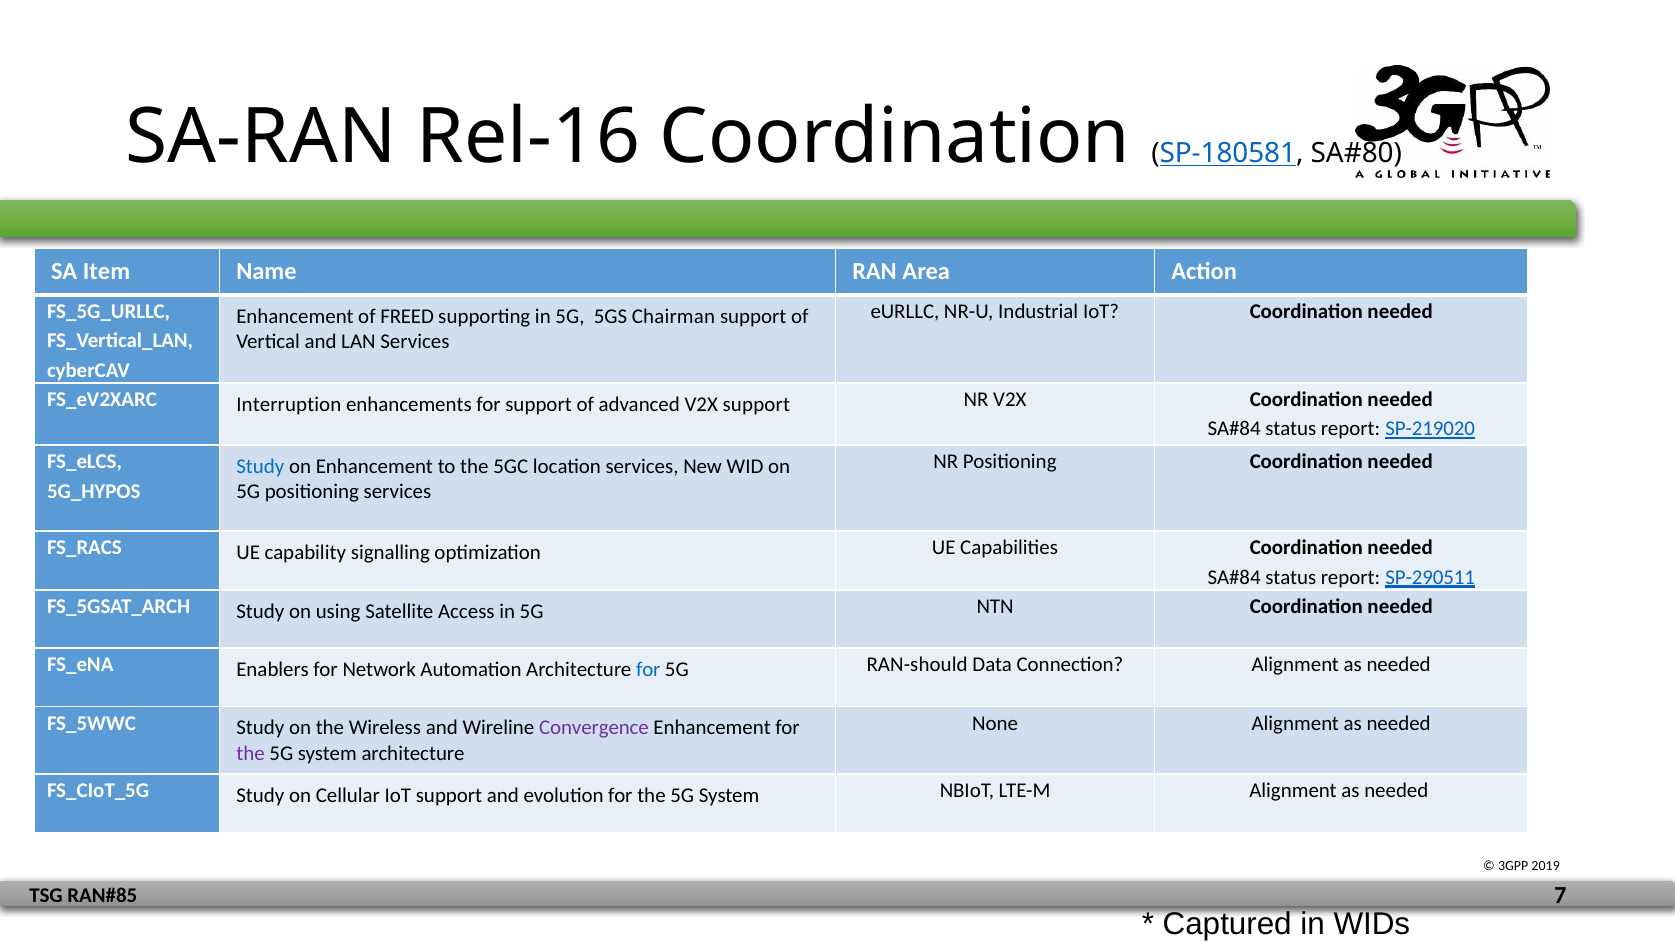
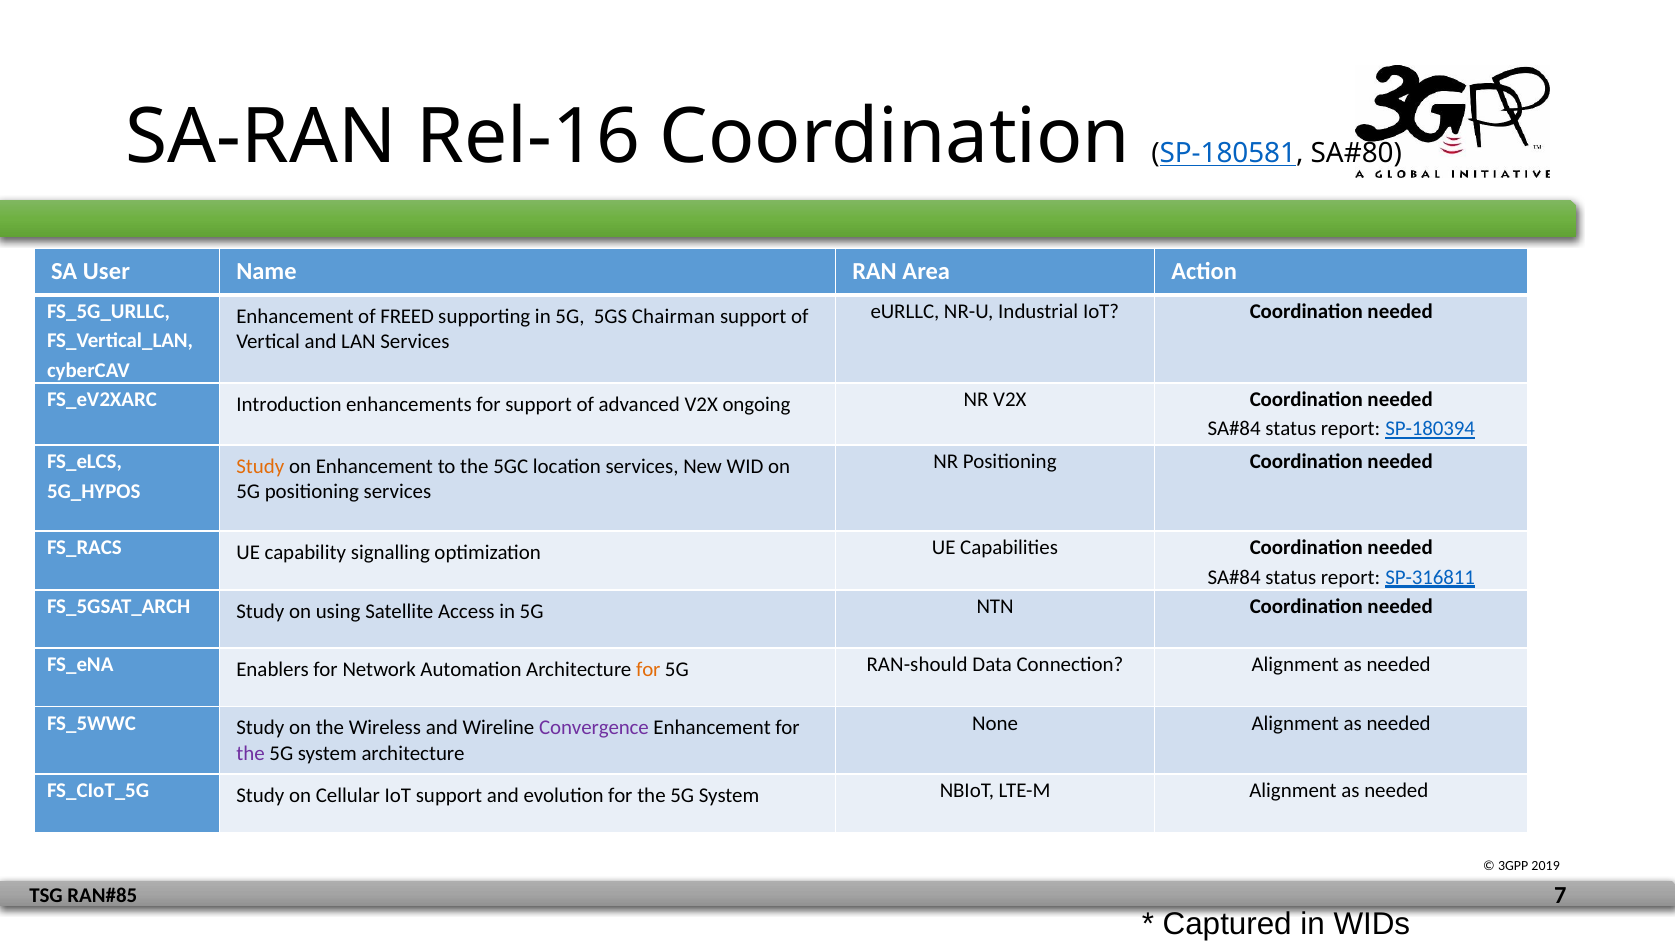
Item: Item -> User
Interruption: Interruption -> Introduction
V2X support: support -> ongoing
SP-219020: SP-219020 -> SP-180394
Study at (260, 467) colour: blue -> orange
SP-290511: SP-290511 -> SP-316811
for at (648, 670) colour: blue -> orange
